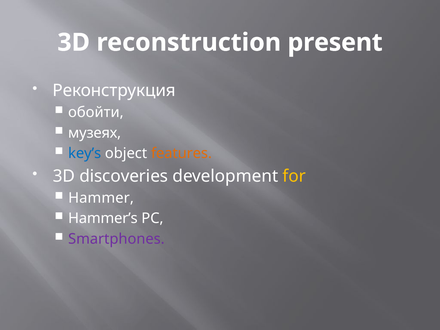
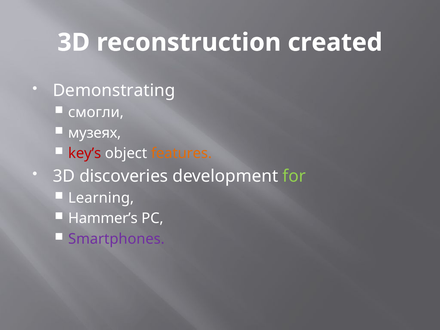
present: present -> created
Реконструкция: Реконструкция -> Demonstrating
обойти: обойти -> смогли
key’s colour: blue -> red
for colour: yellow -> light green
Hammer: Hammer -> Learning
